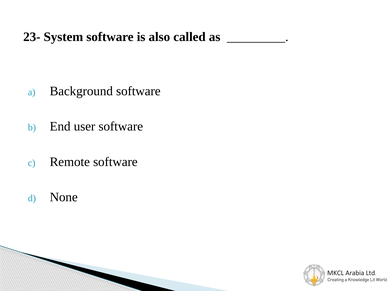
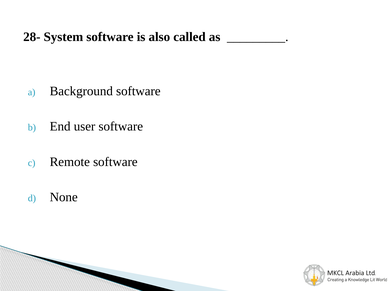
23-: 23- -> 28-
